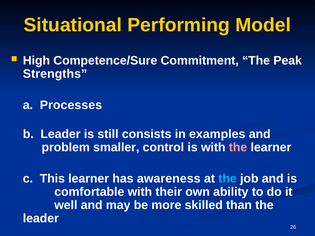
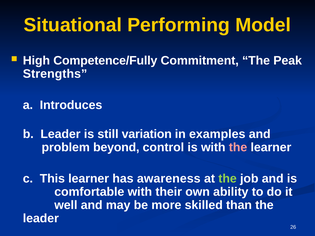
Competence/Sure: Competence/Sure -> Competence/Fully
Processes: Processes -> Introduces
consists: consists -> variation
smaller: smaller -> beyond
the at (228, 179) colour: light blue -> light green
